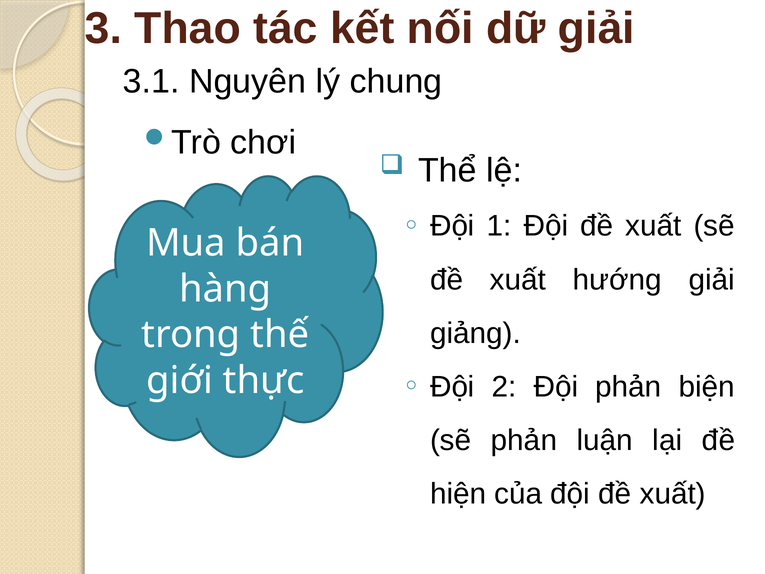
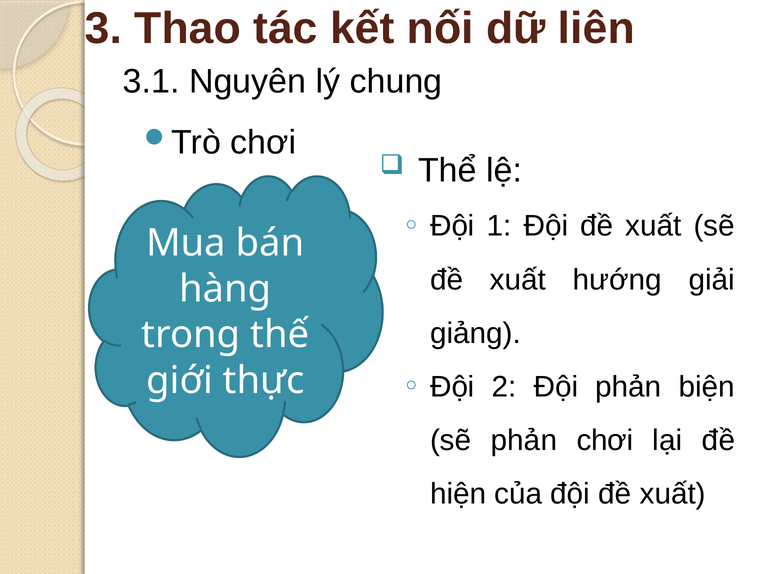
dữ giải: giải -> liên
phản luận: luận -> chơi
